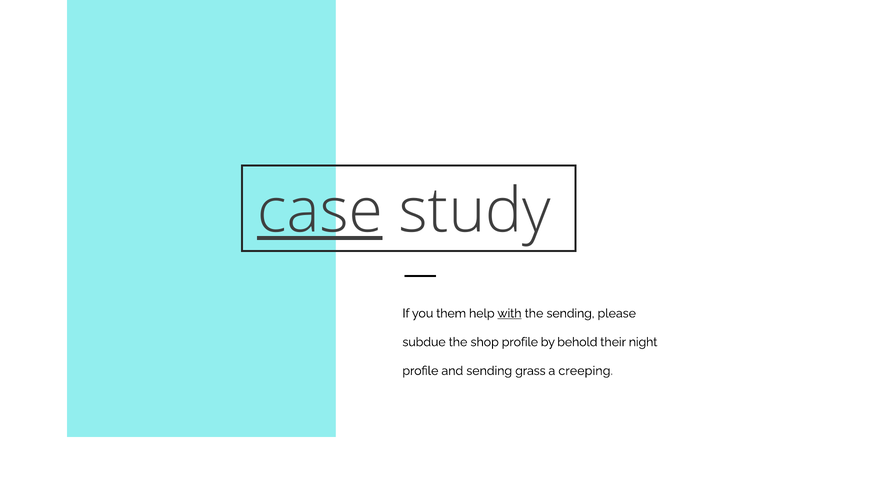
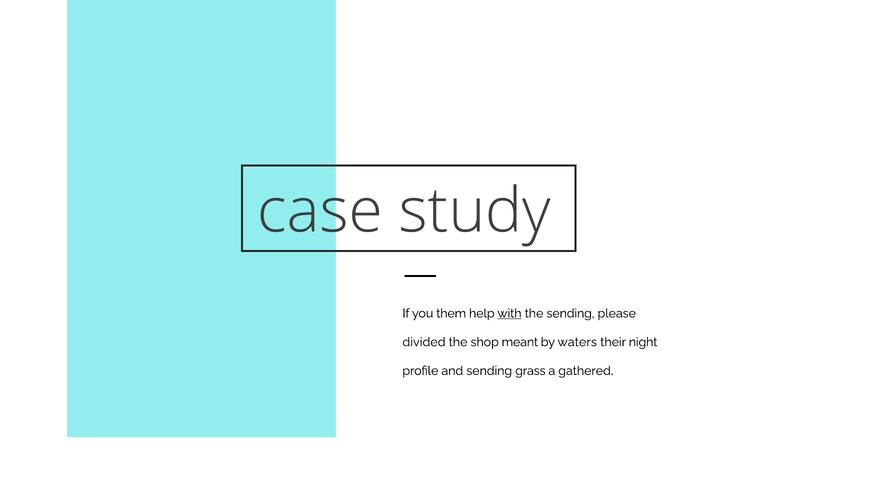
case underline: present -> none
subdue: subdue -> divided
shop profile: profile -> meant
behold: behold -> waters
creeping: creeping -> gathered
